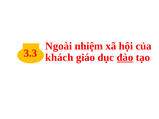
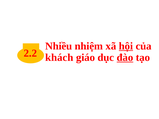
Ngoài: Ngoài -> Nhiều
hội underline: none -> present
3.3: 3.3 -> 2.2
